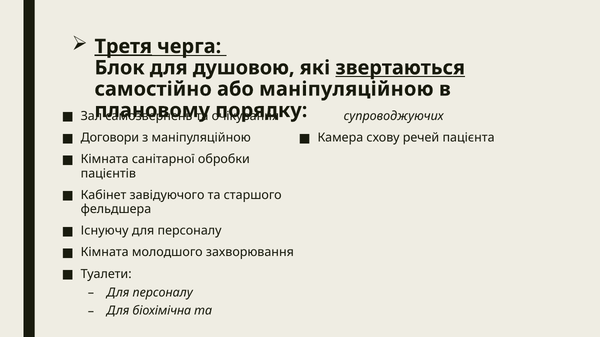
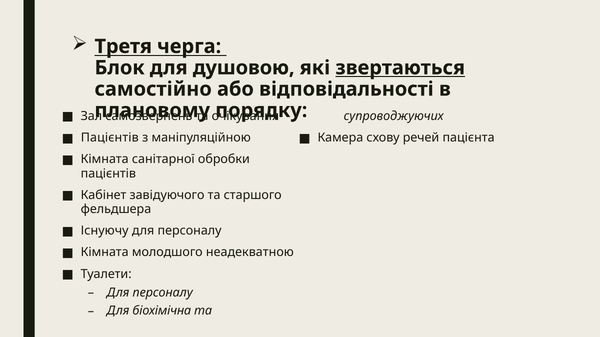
Третя underline: present -> none
або маніпуляційною: маніпуляційною -> відповідальності
Договори at (110, 138): Договори -> Пацієнтів
захворювання: захворювання -> неадекватною
